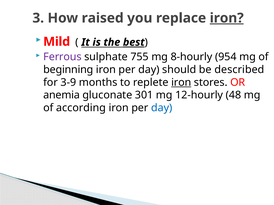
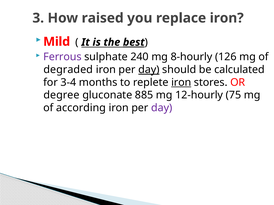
iron at (227, 18) underline: present -> none
755: 755 -> 240
954: 954 -> 126
beginning: beginning -> degraded
day at (149, 70) underline: none -> present
described: described -> calculated
3-9: 3-9 -> 3-4
anemia: anemia -> degree
301: 301 -> 885
48: 48 -> 75
day at (162, 108) colour: blue -> purple
